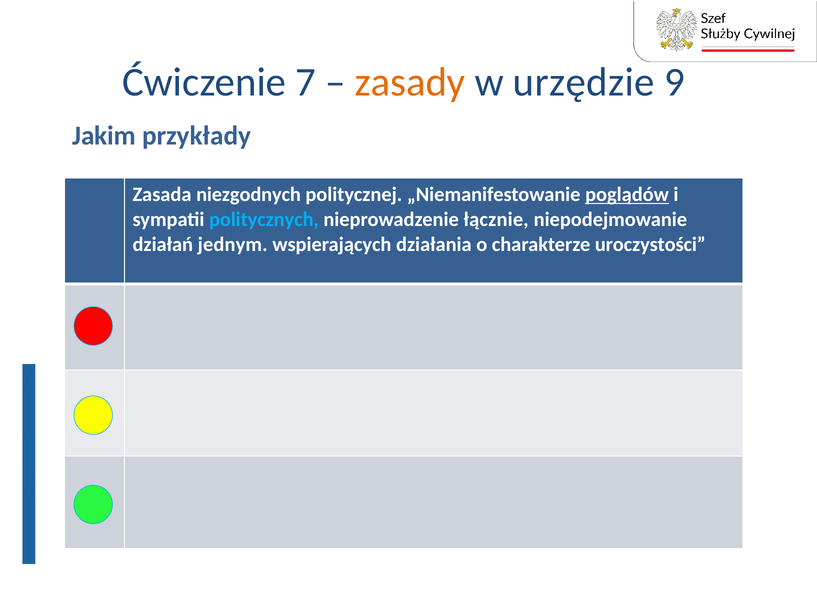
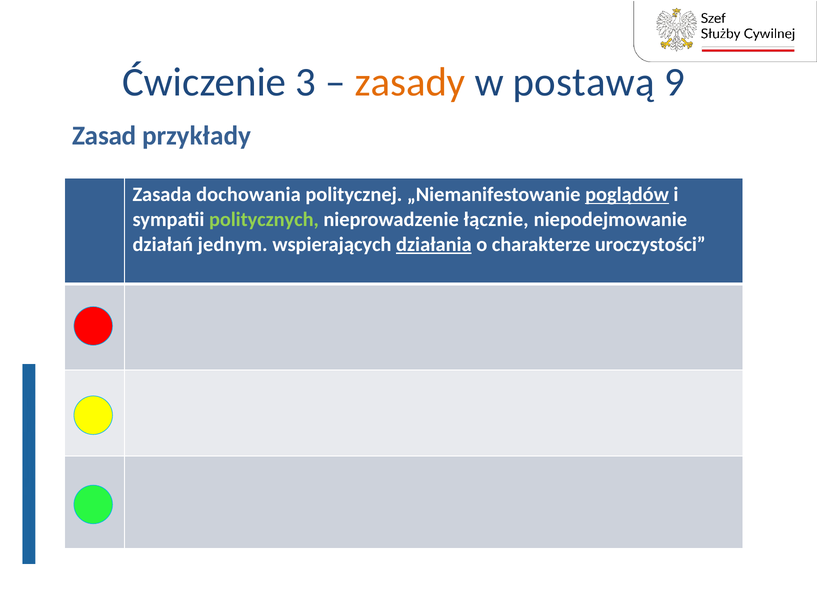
7: 7 -> 3
urzędzie: urzędzie -> postawą
Jakim: Jakim -> Zasad
niezgodnych: niezgodnych -> dochowania
politycznych colour: light blue -> light green
działania underline: none -> present
